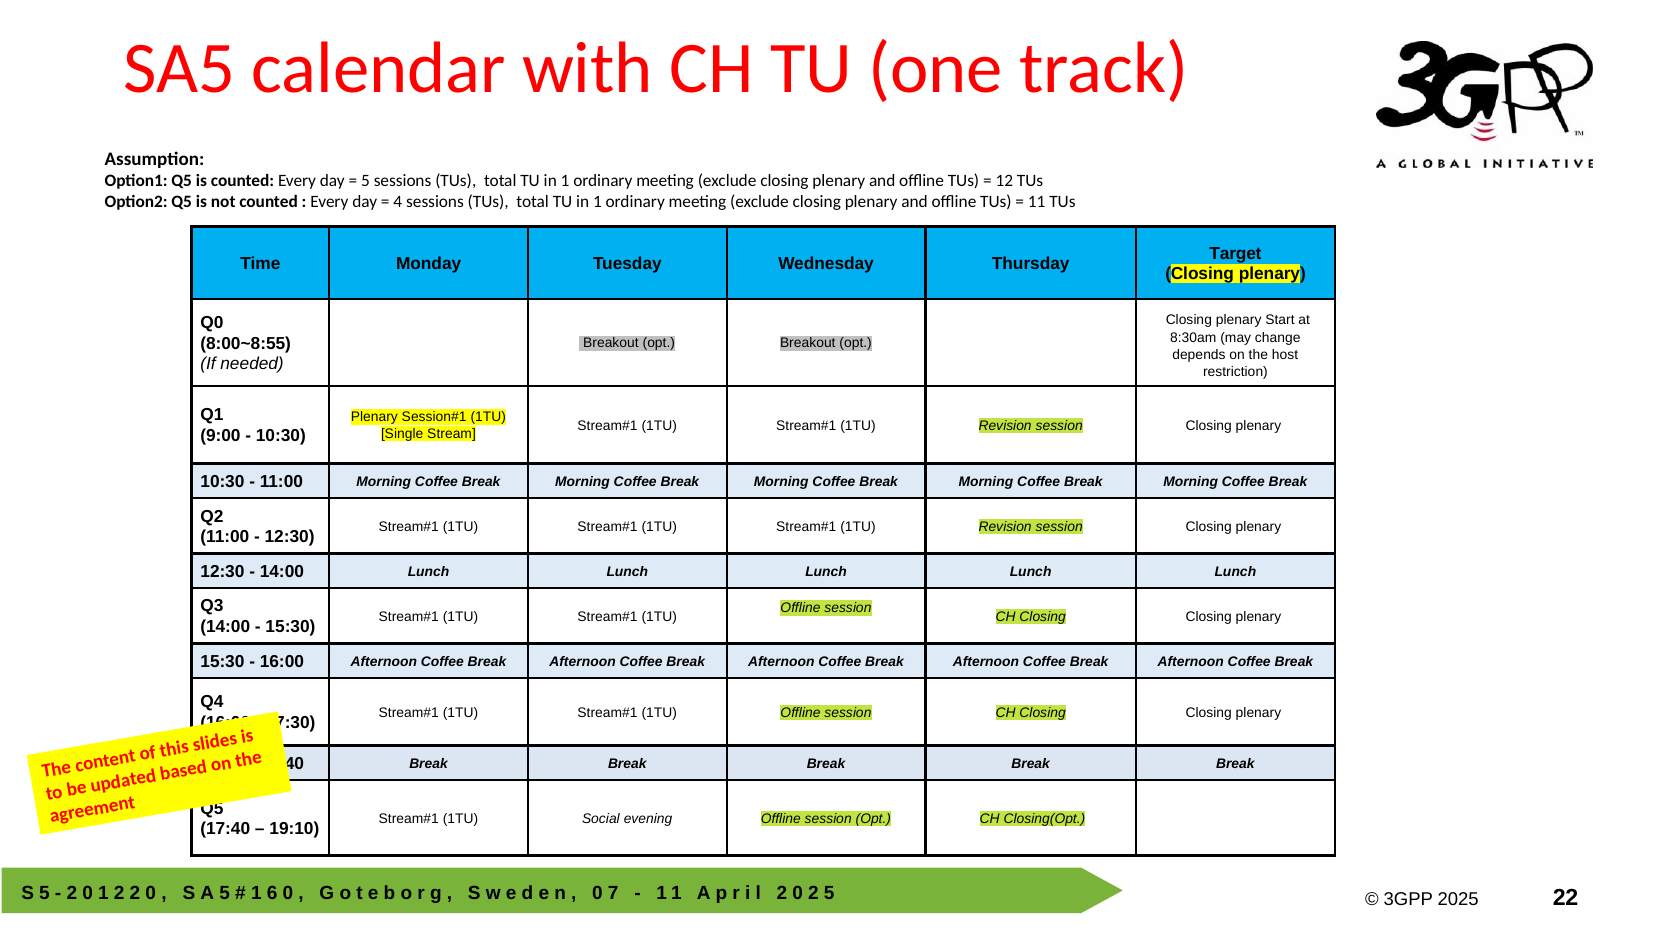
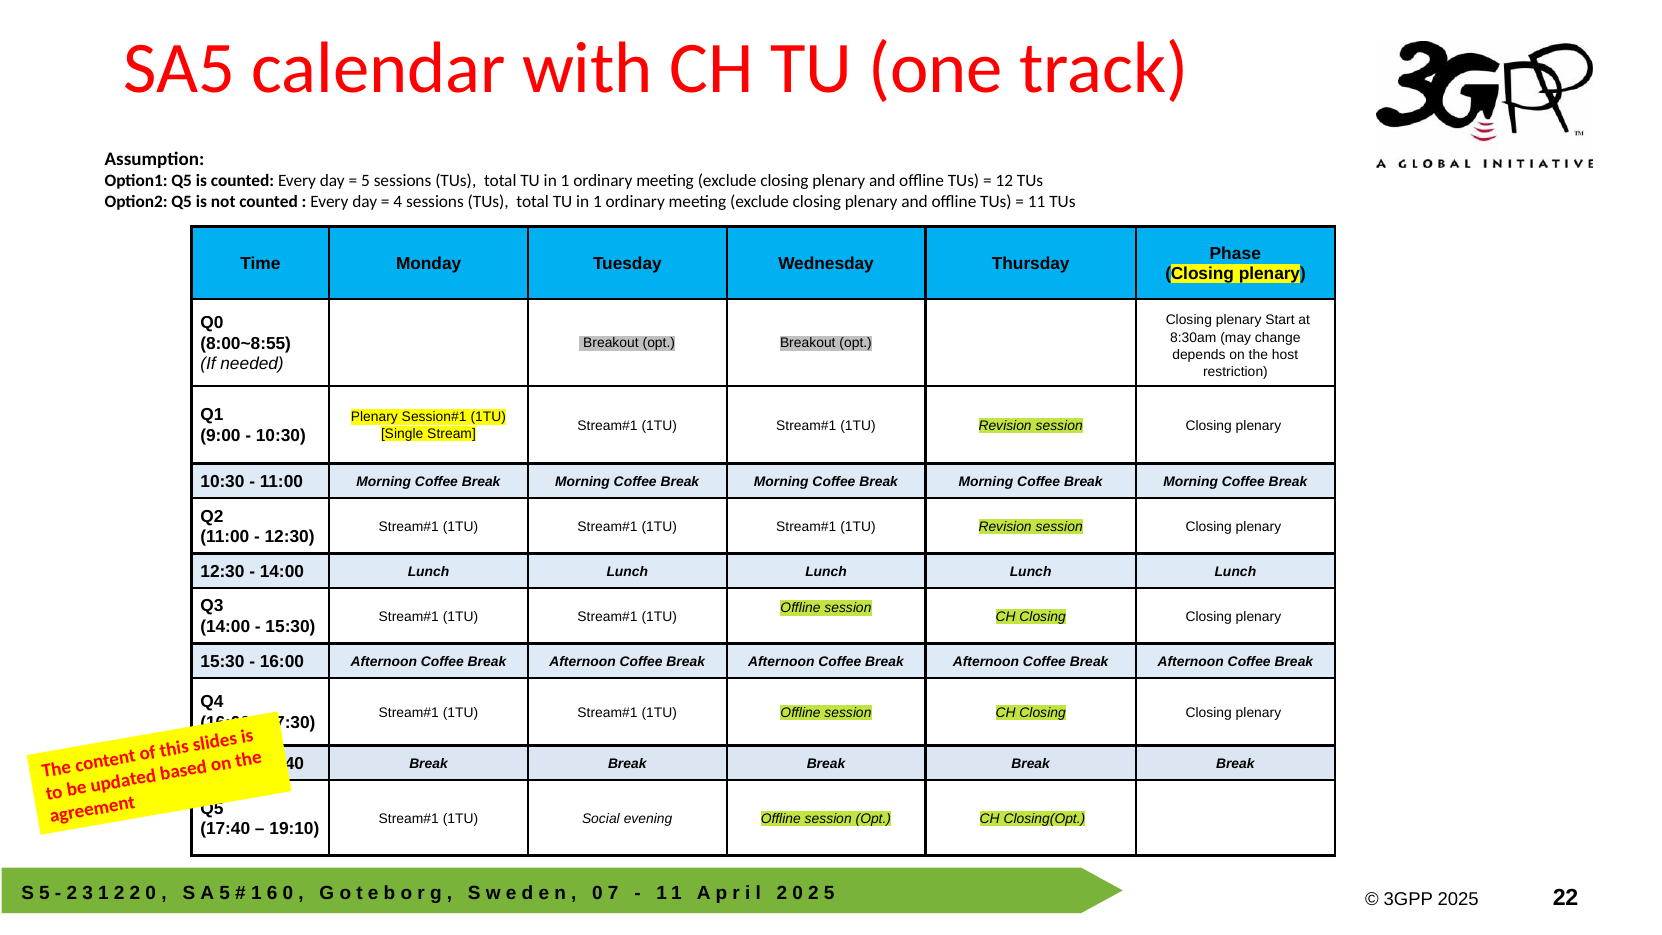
Target: Target -> Phase
0 at (88, 893): 0 -> 3
